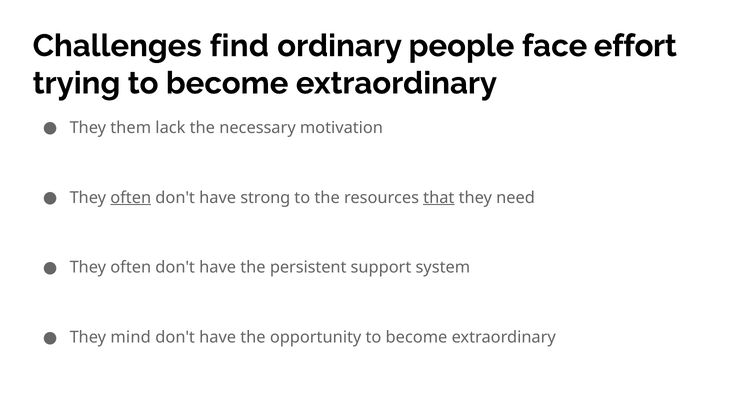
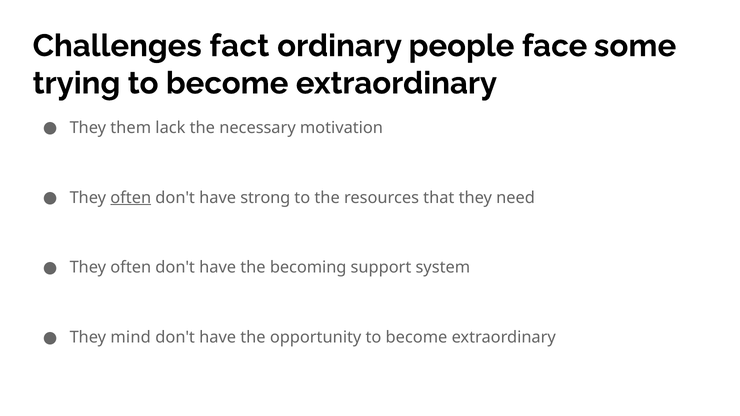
find: find -> fact
effort: effort -> some
that underline: present -> none
persistent: persistent -> becoming
